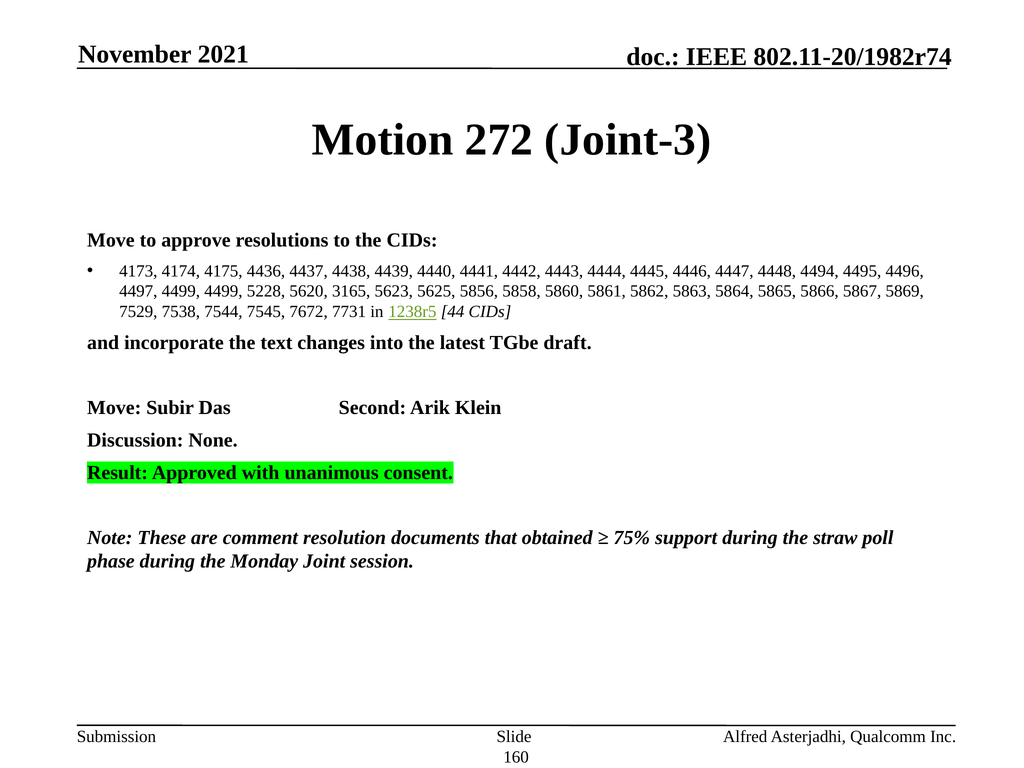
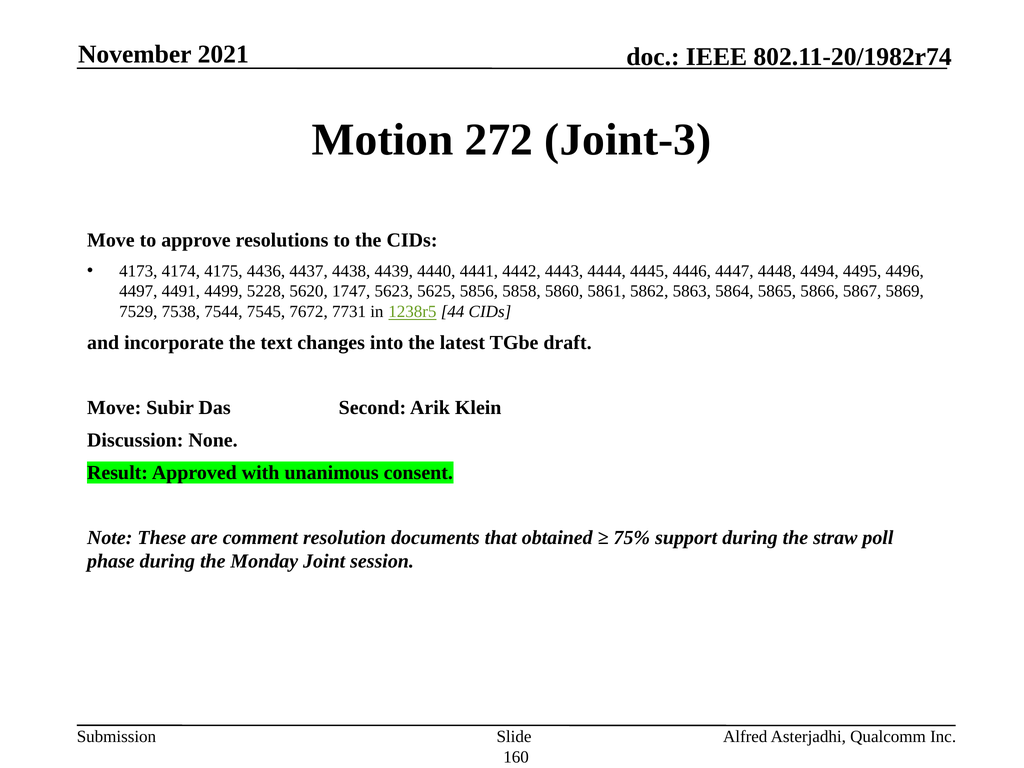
4497 4499: 4499 -> 4491
3165: 3165 -> 1747
